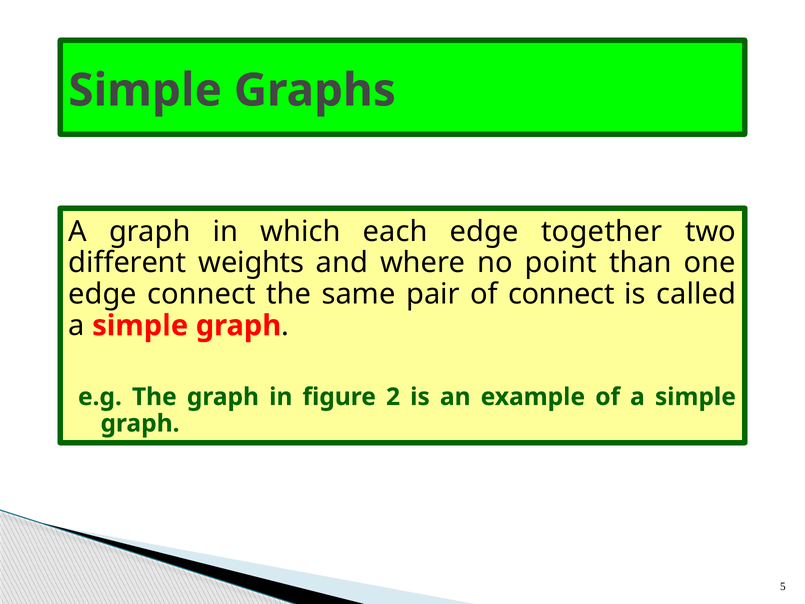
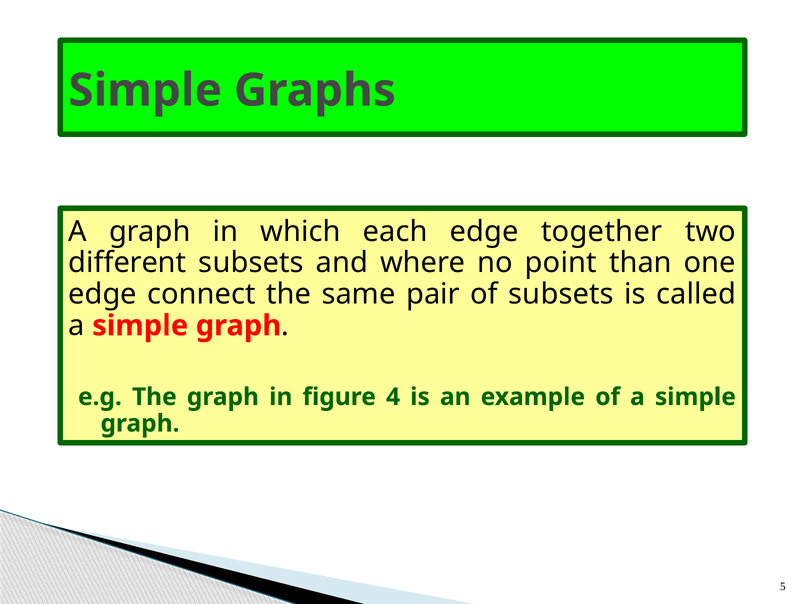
different weights: weights -> subsets
of connect: connect -> subsets
2: 2 -> 4
